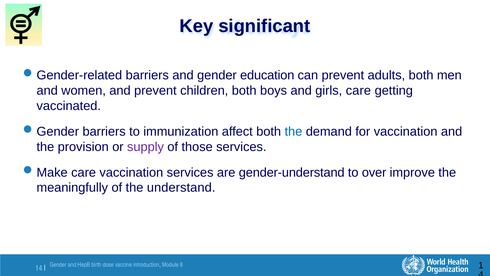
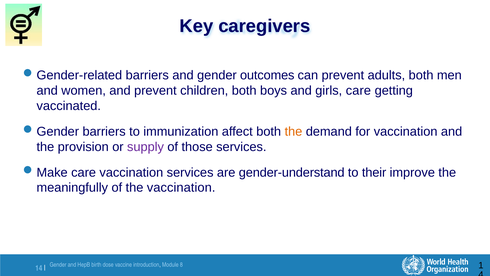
significant: significant -> caregivers
education: education -> outcomes
the at (293, 131) colour: blue -> orange
over: over -> their
the understand: understand -> vaccination
